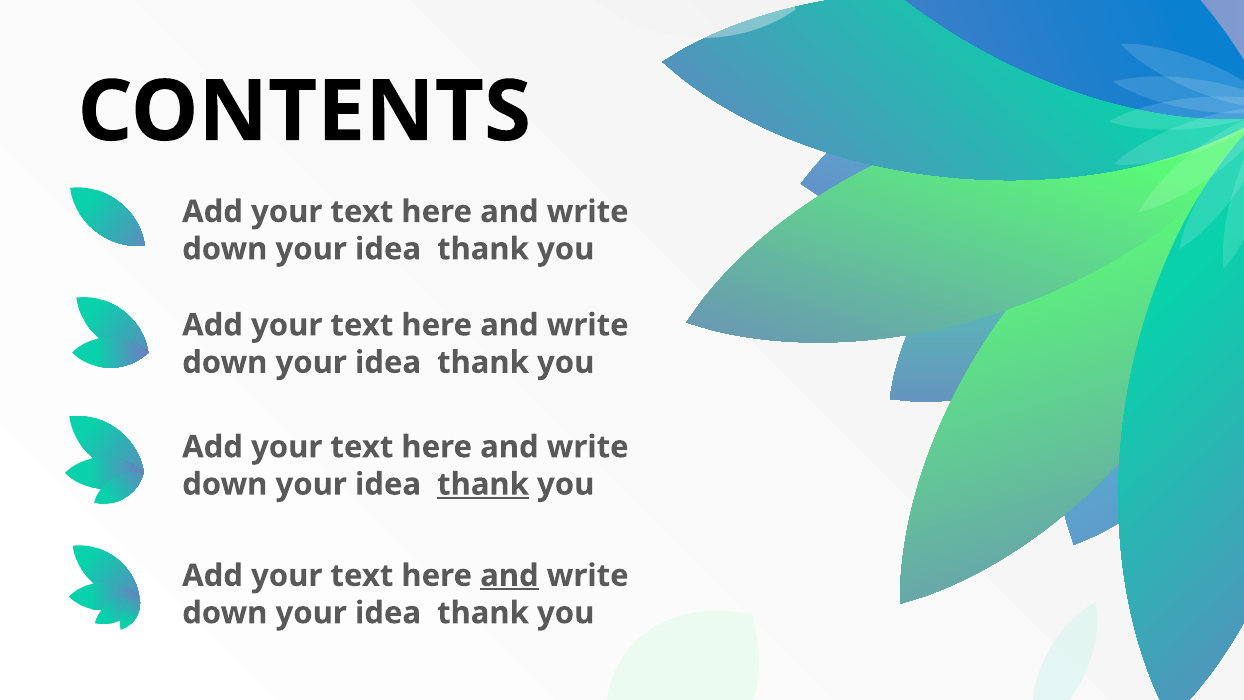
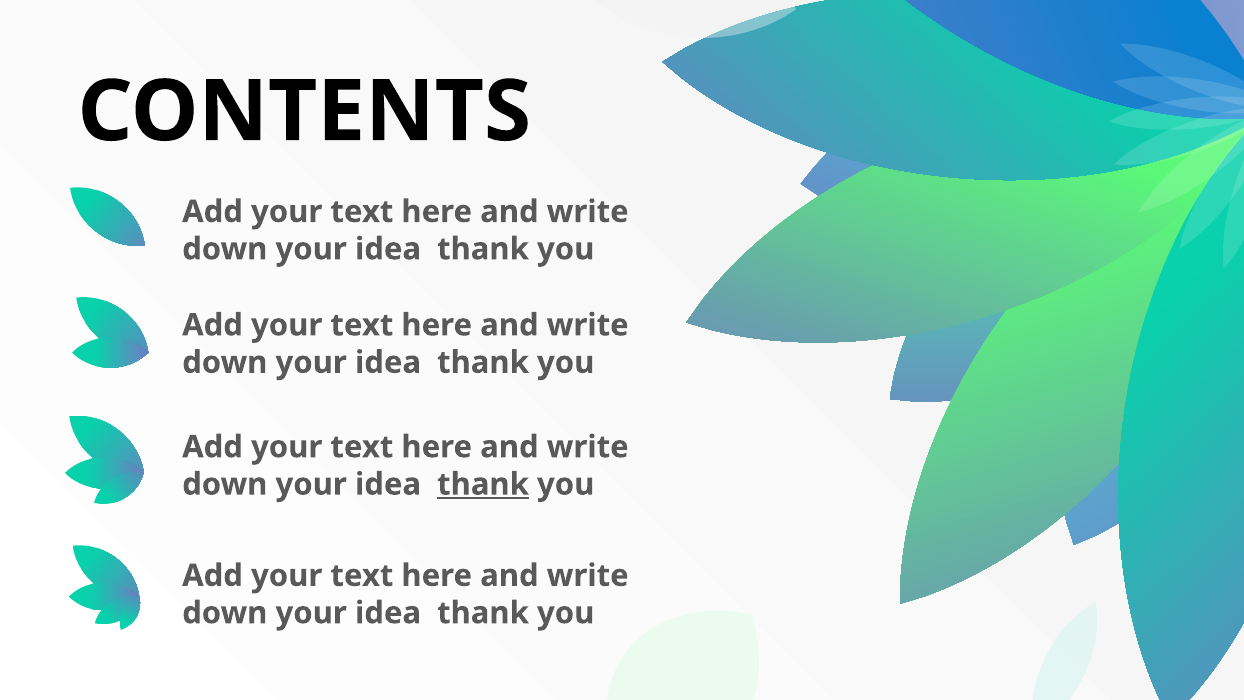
and at (509, 575) underline: present -> none
